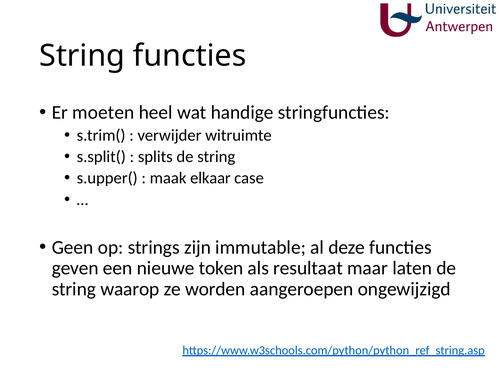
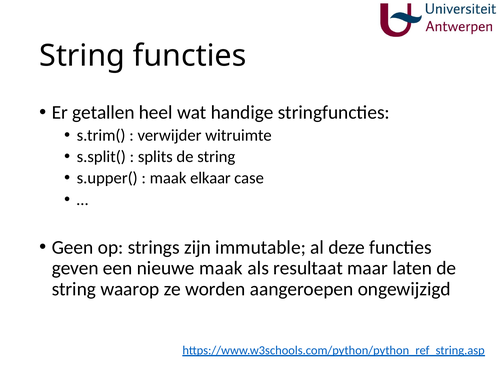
moeten: moeten -> getallen
nieuwe token: token -> maak
